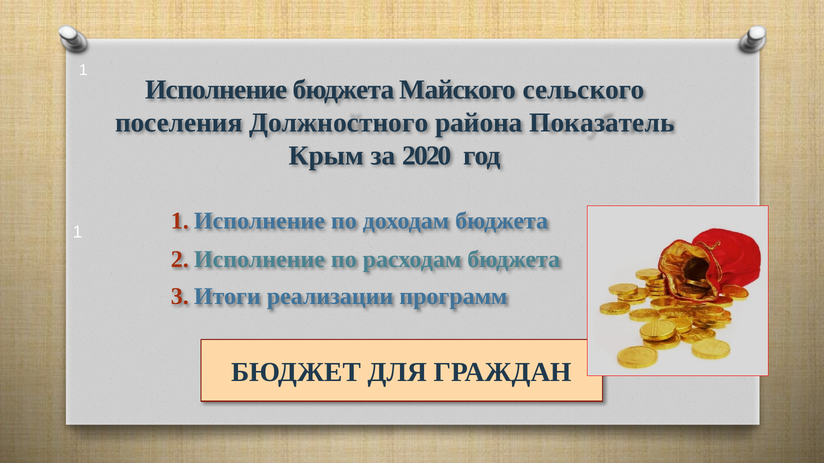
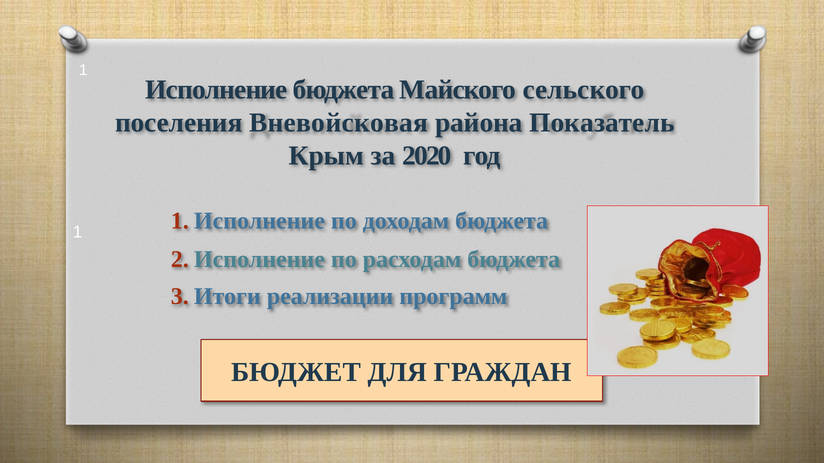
Должностного: Должностного -> Вневойсковая
